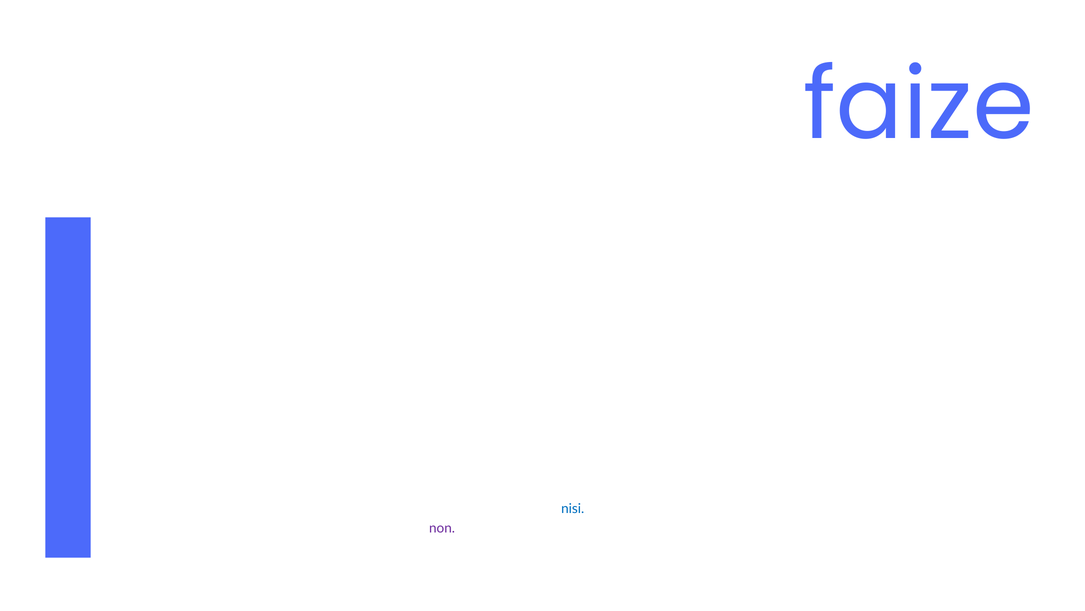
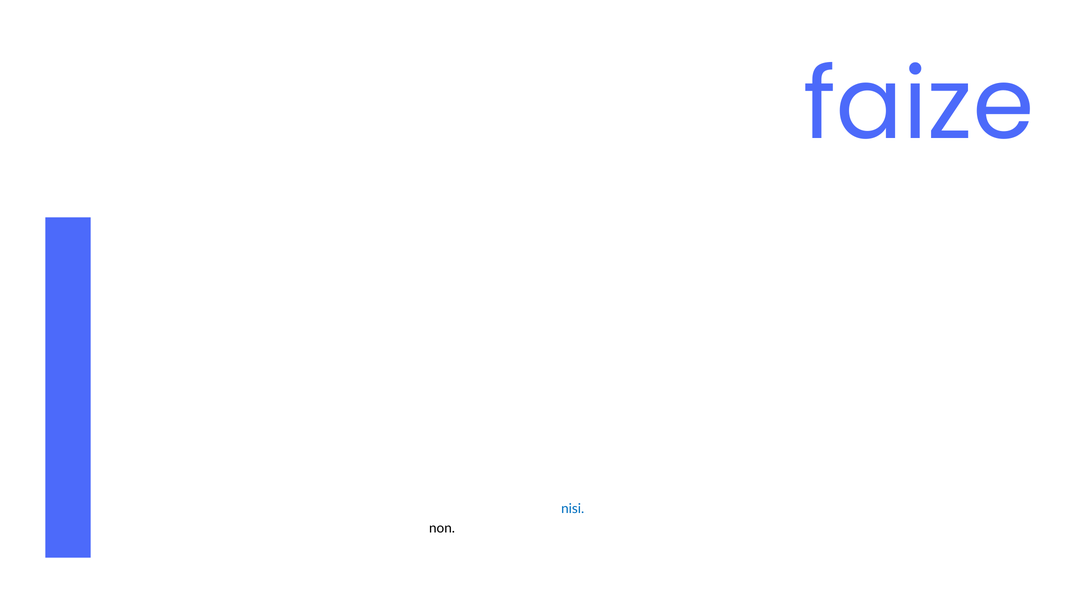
non colour: purple -> black
